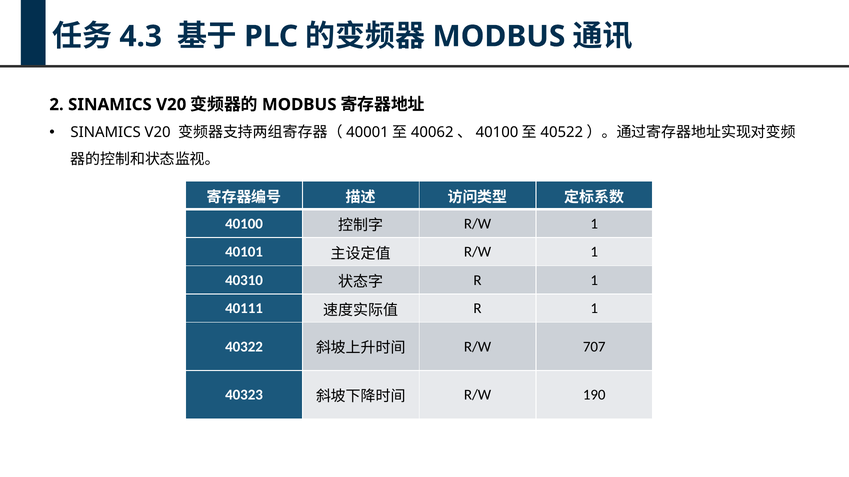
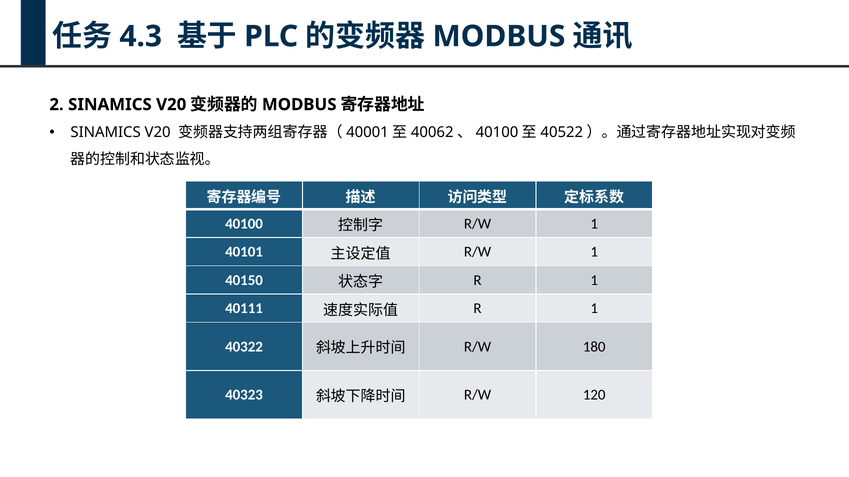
40310: 40310 -> 40150
707: 707 -> 180
190: 190 -> 120
